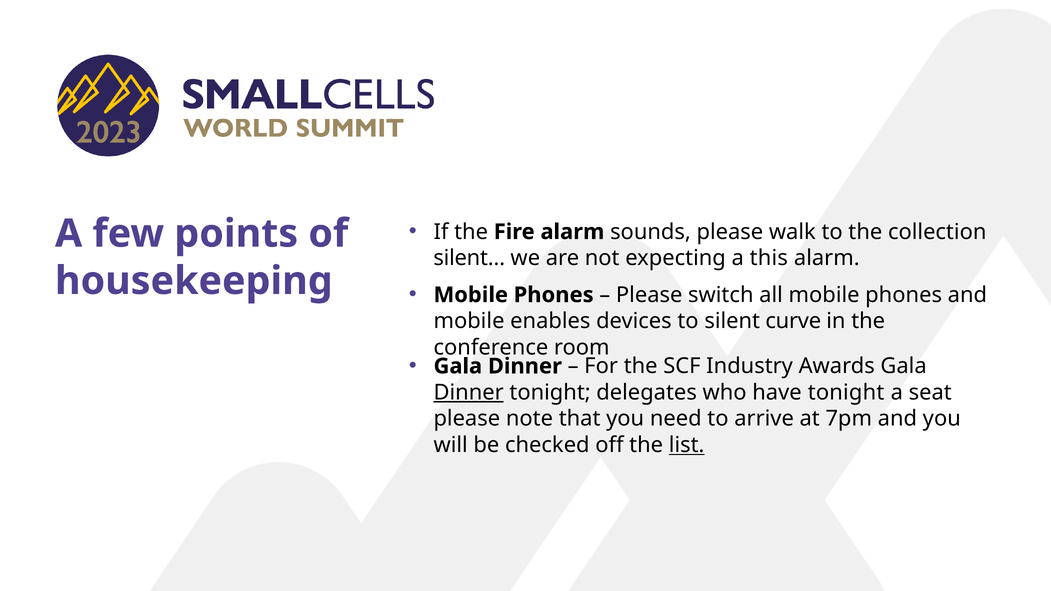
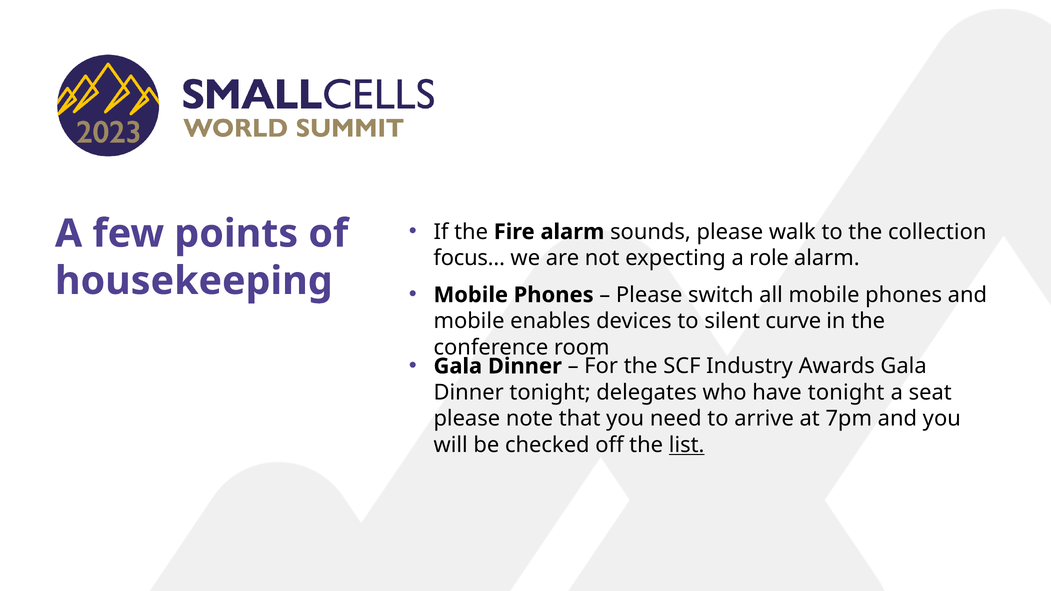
silent…: silent… -> focus…
this: this -> role
Dinner at (469, 393) underline: present -> none
